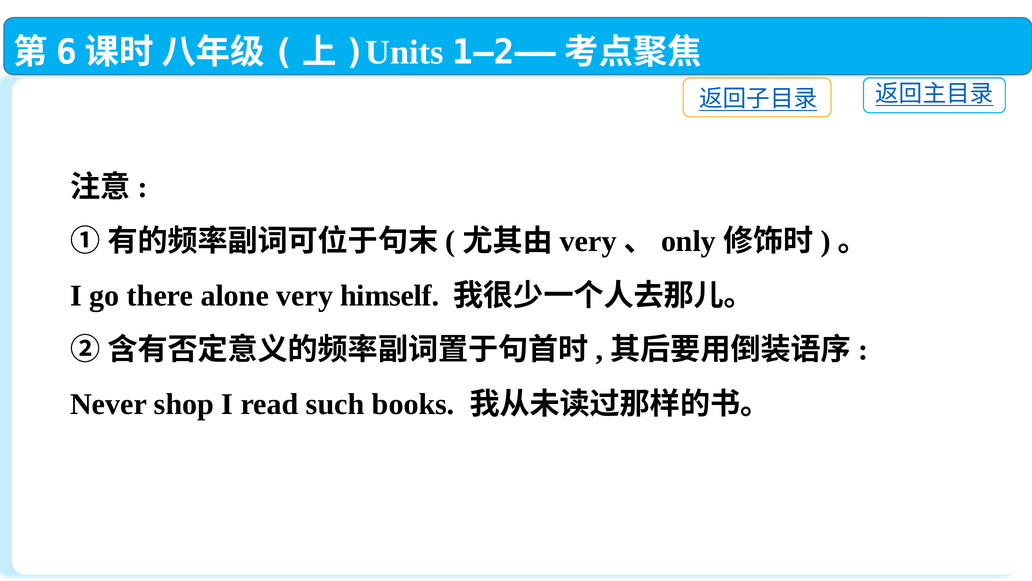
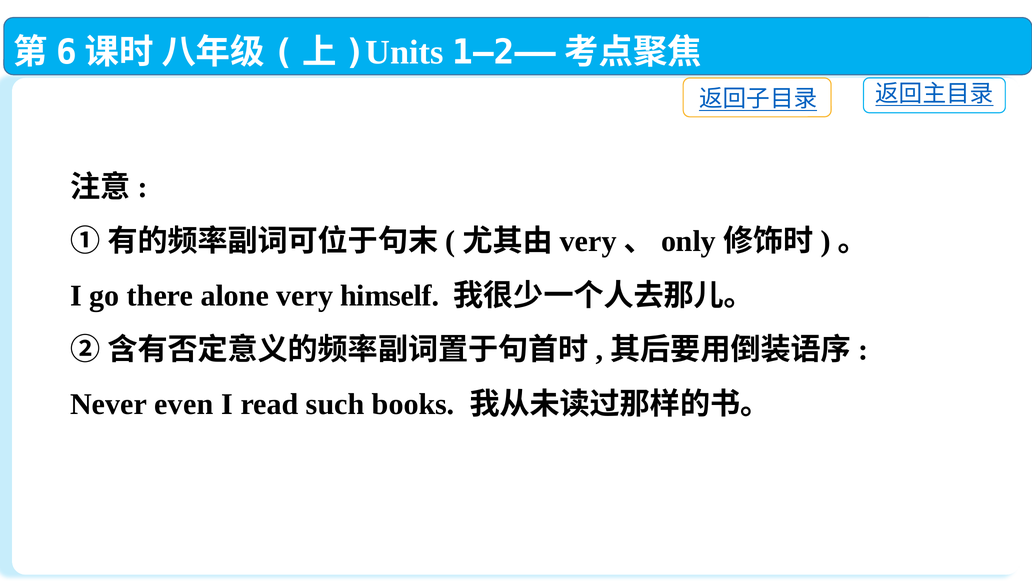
shop: shop -> even
